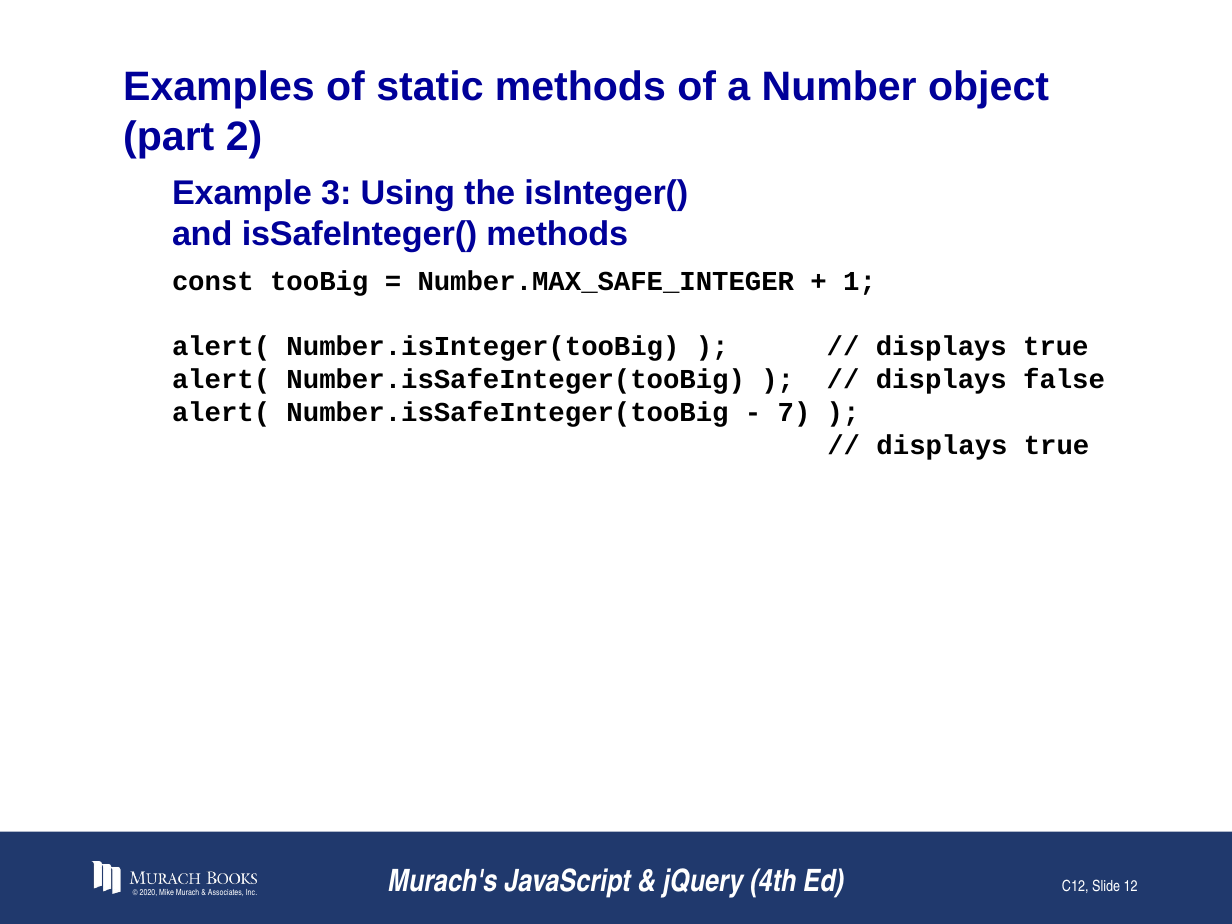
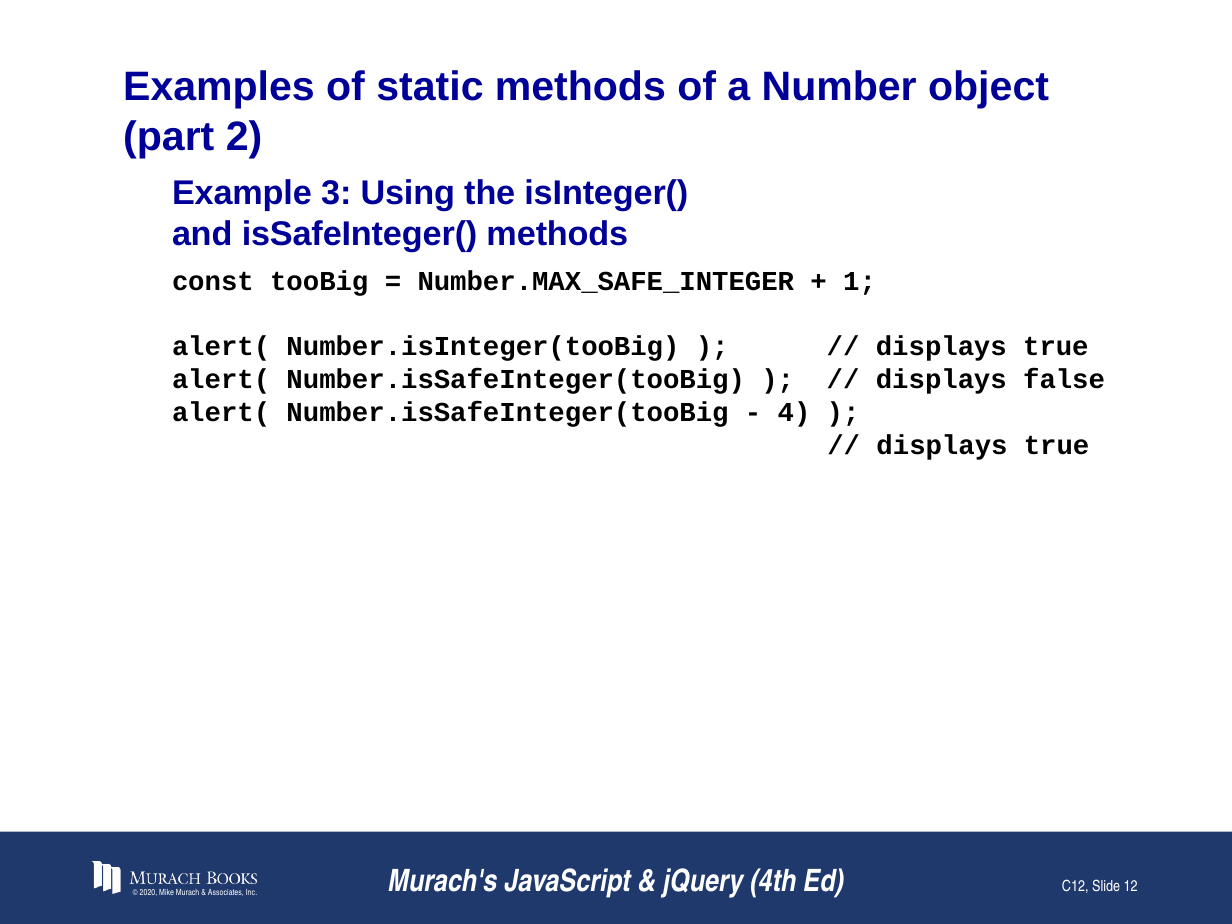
7: 7 -> 4
